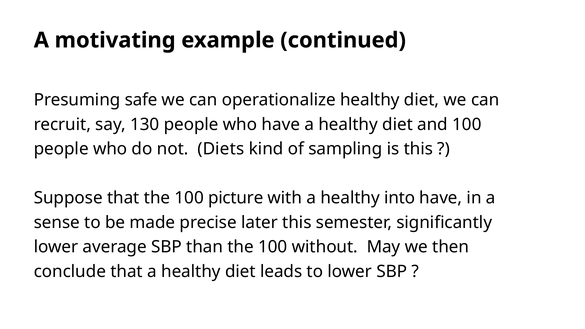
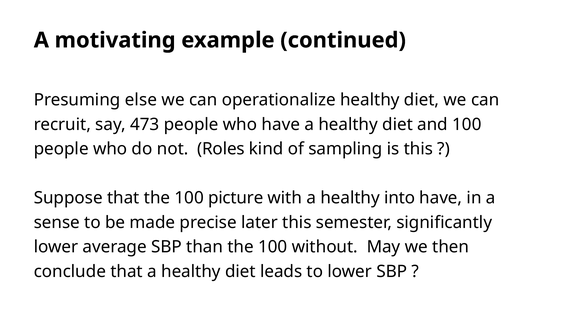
safe: safe -> else
130: 130 -> 473
Diets: Diets -> Roles
